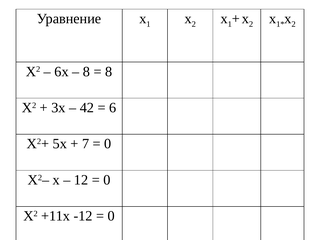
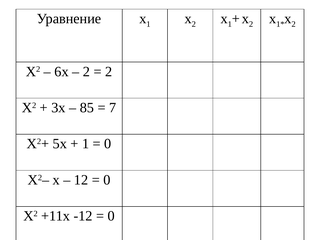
8 at (86, 72): 8 -> 2
8 at (109, 72): 8 -> 2
42: 42 -> 85
6: 6 -> 7
7 at (86, 144): 7 -> 1
